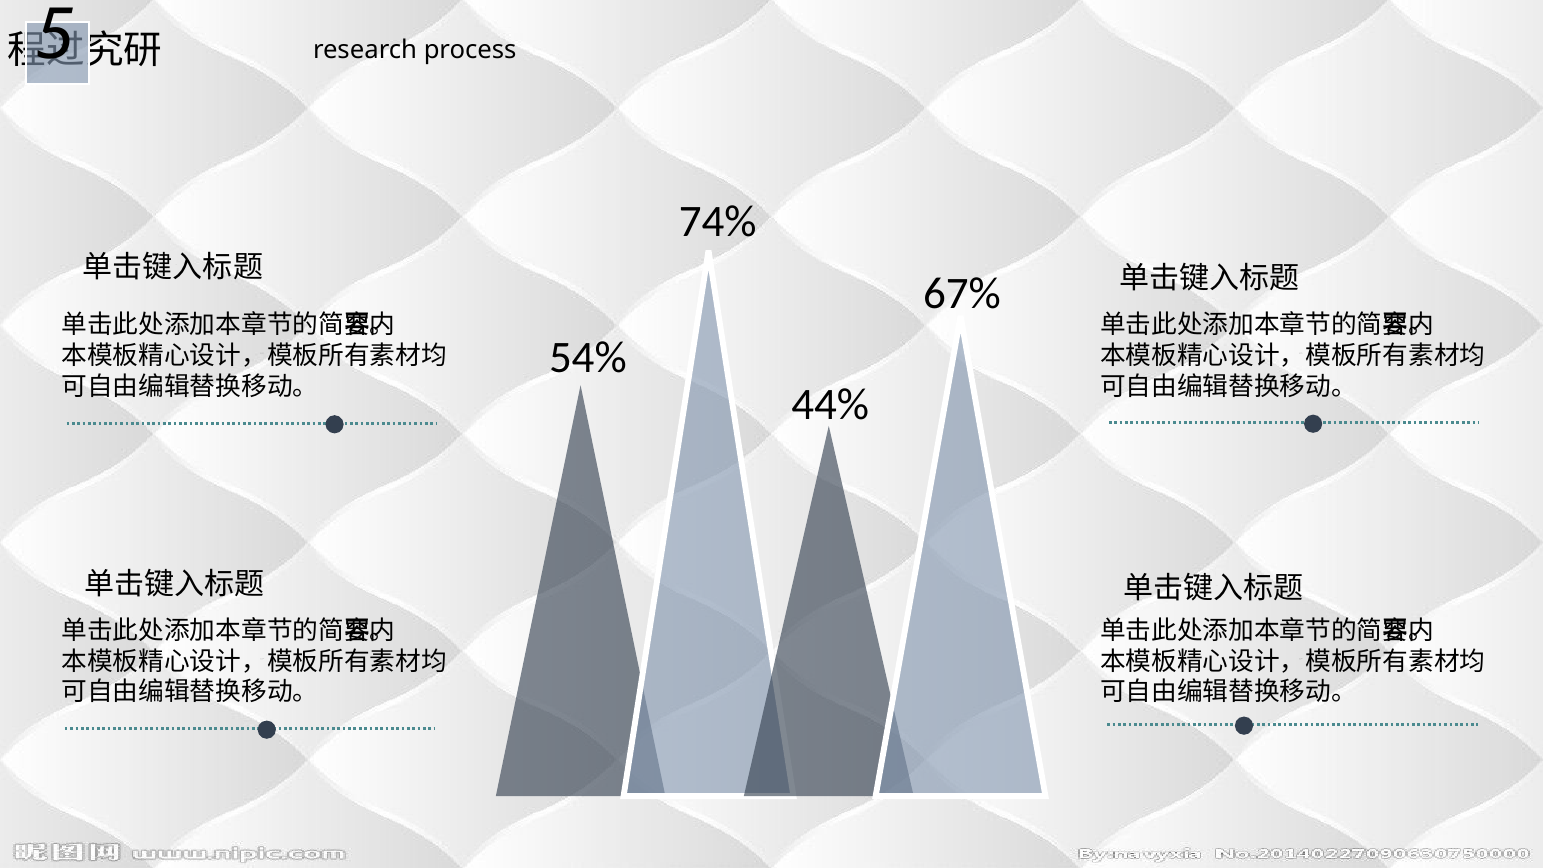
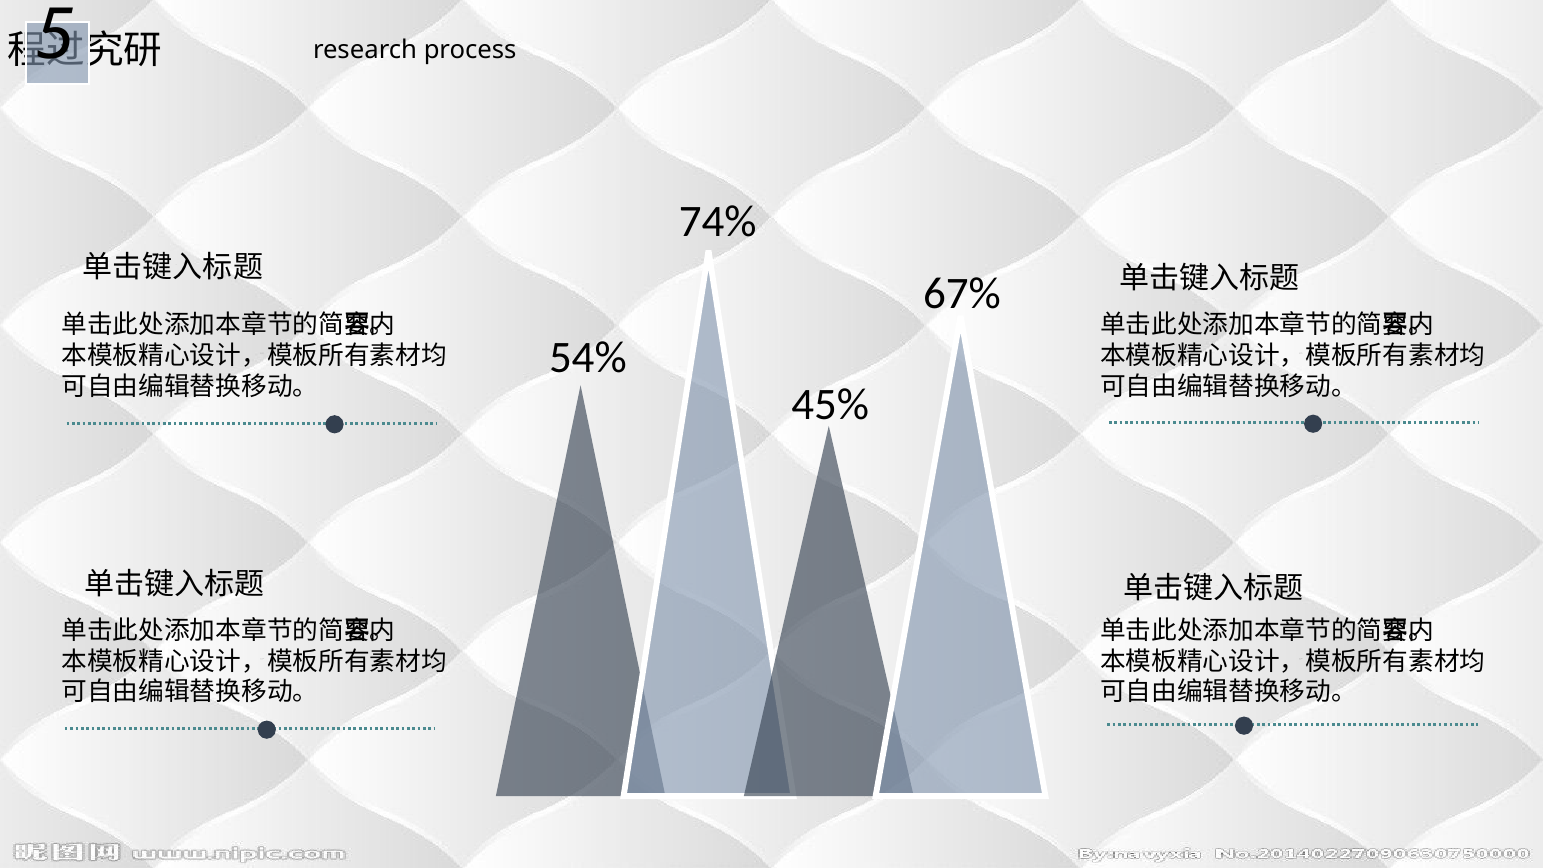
44%: 44% -> 45%
